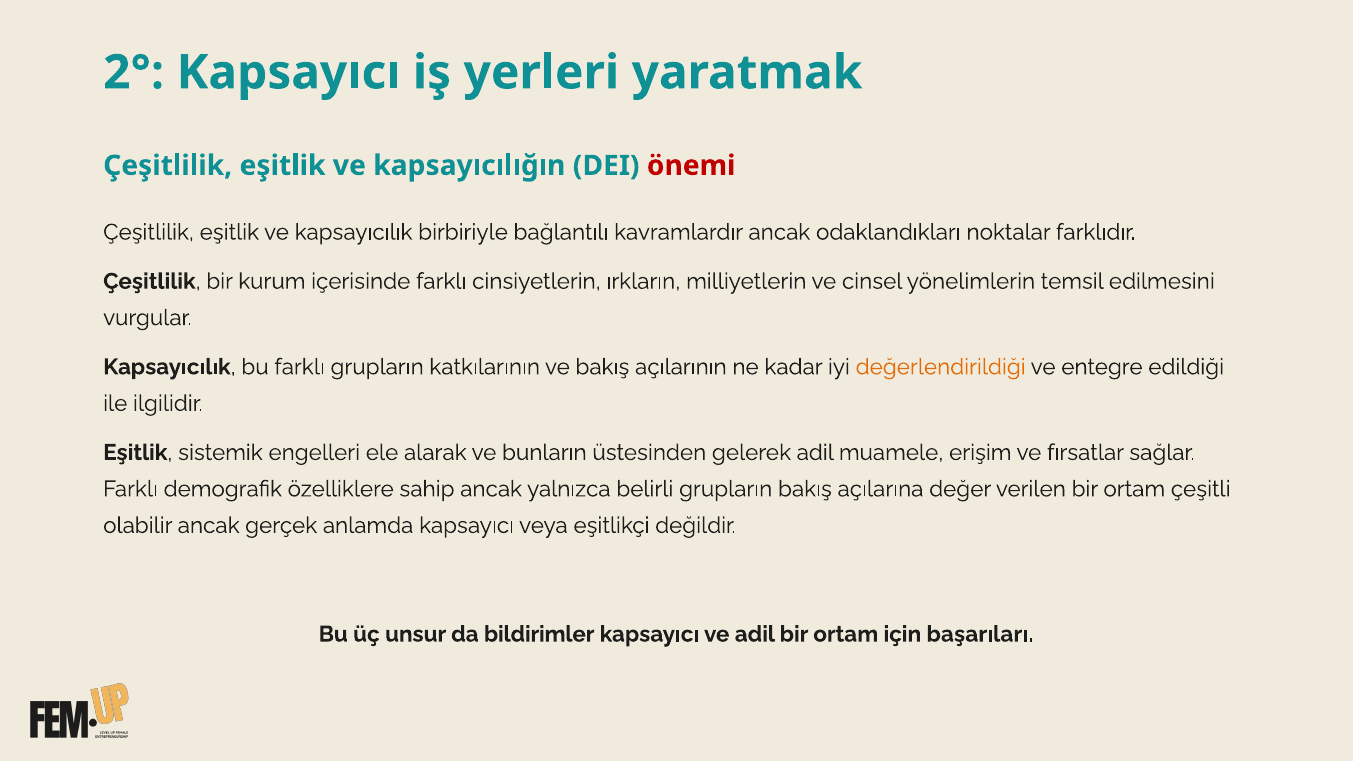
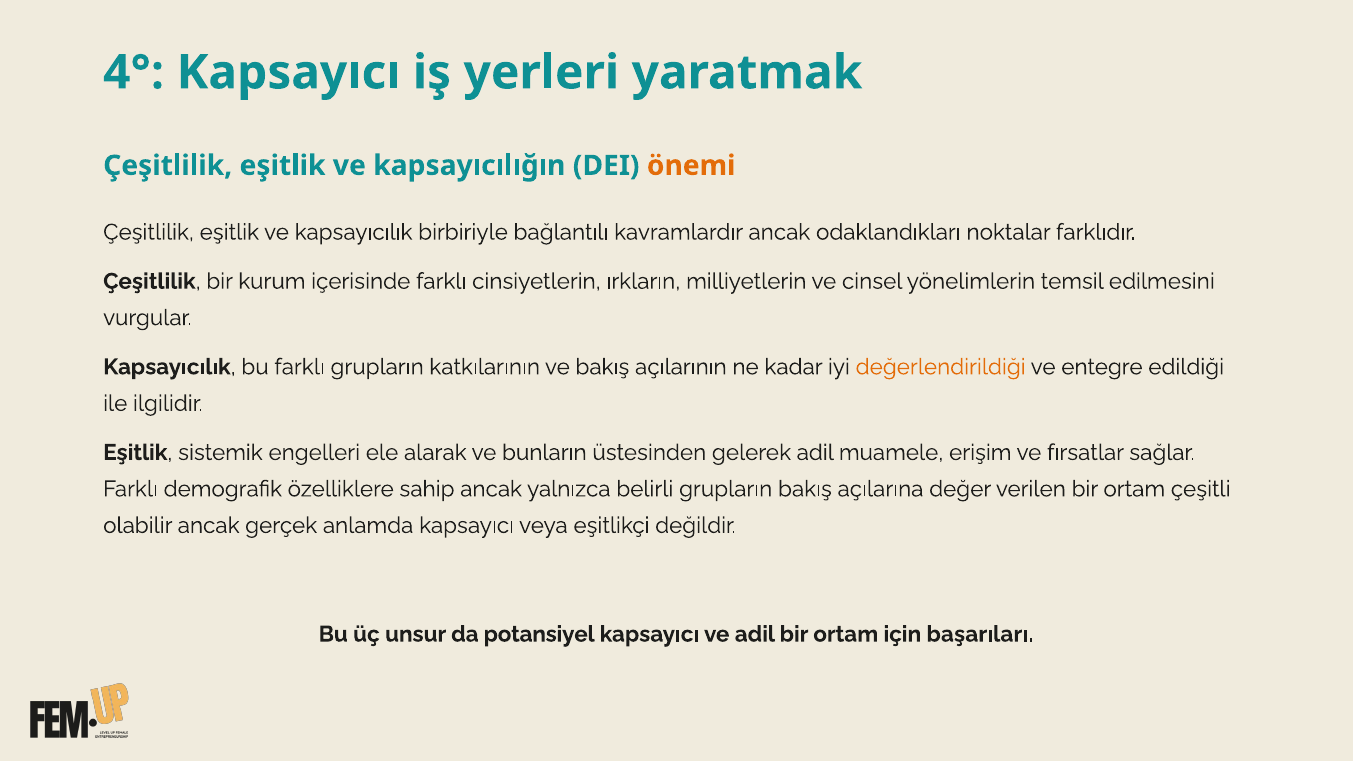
2°: 2° -> 4°
önemi colour: red -> orange
bildirimler: bildirimler -> potansiyel
